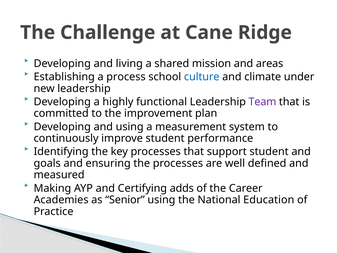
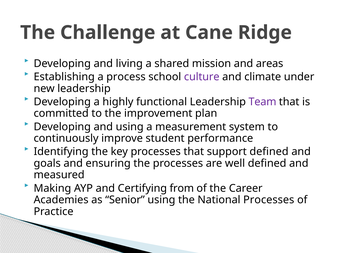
culture colour: blue -> purple
support student: student -> defined
adds: adds -> from
National Education: Education -> Processes
